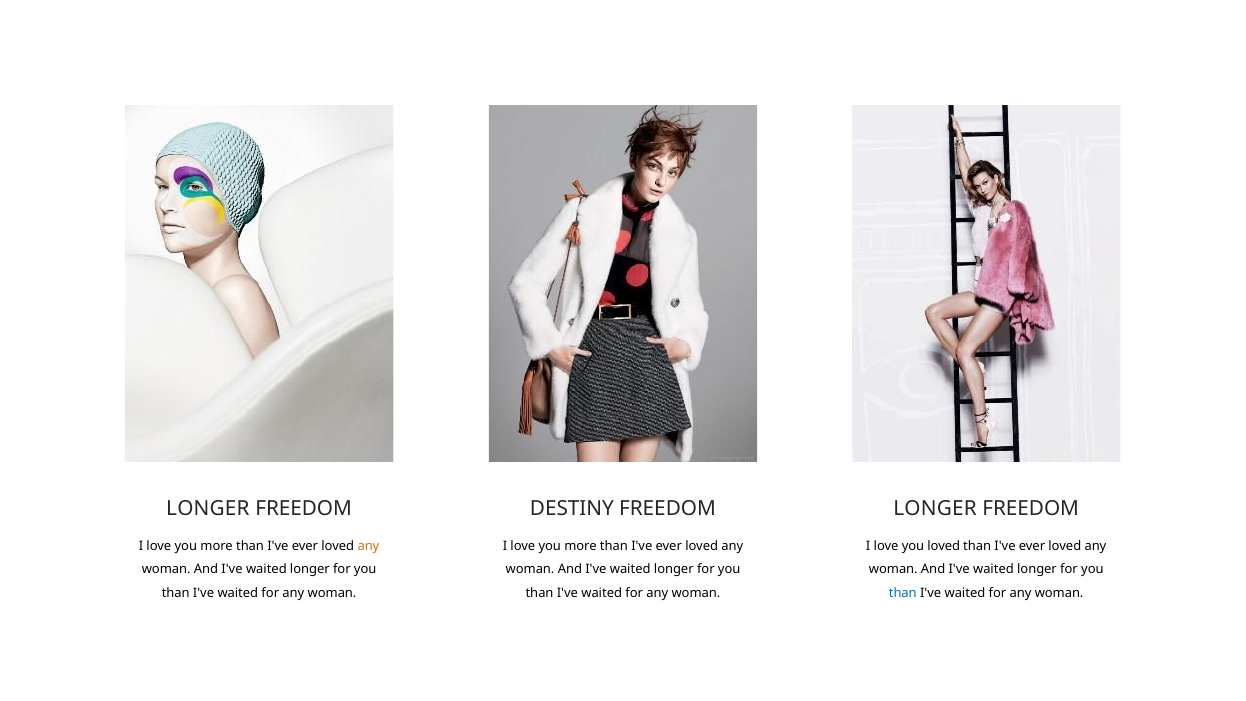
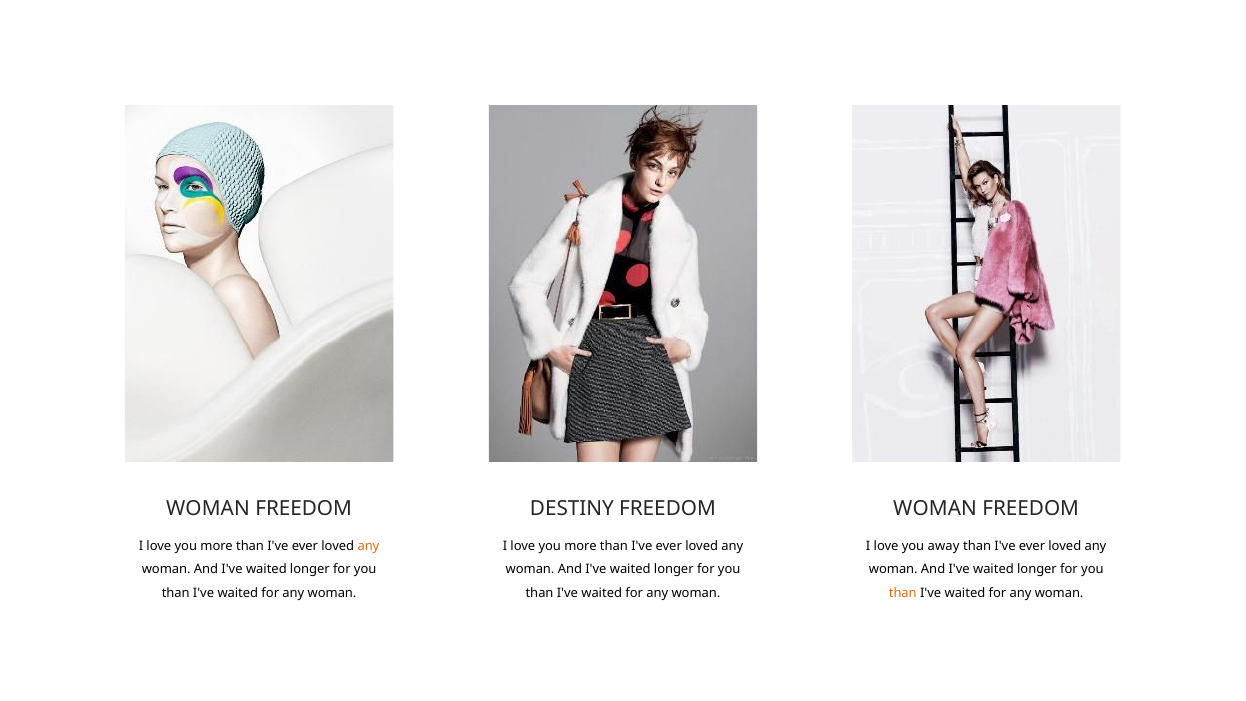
LONGER at (208, 509): LONGER -> WOMAN
LONGER at (935, 509): LONGER -> WOMAN
you loved: loved -> away
than at (903, 593) colour: blue -> orange
